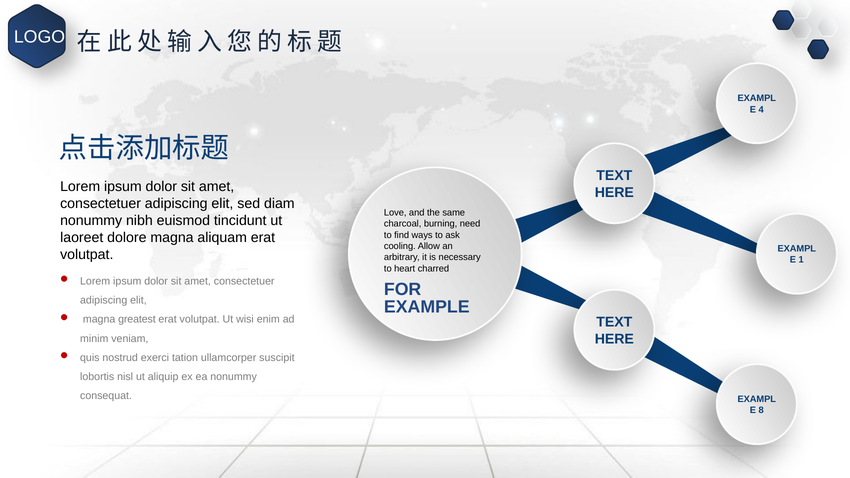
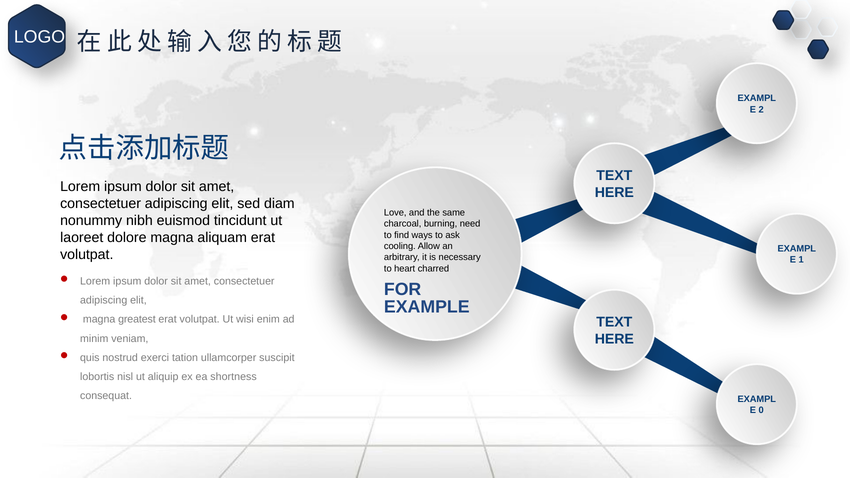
4: 4 -> 2
ea nonummy: nonummy -> shortness
8: 8 -> 0
